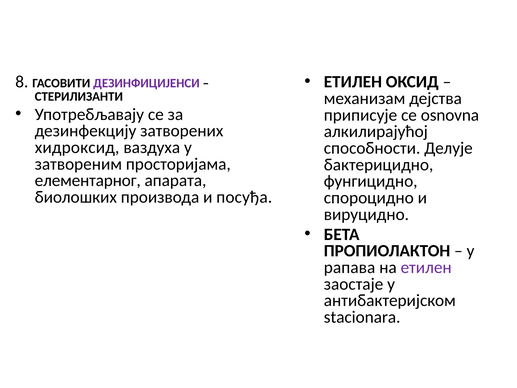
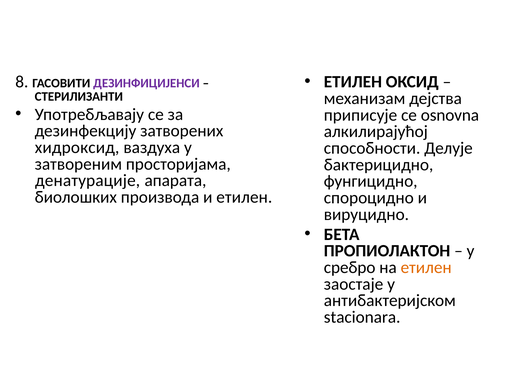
елементарног: елементарног -> денатурације
и посуђа: посуђа -> етилен
рапава: рапава -> сребро
етилен at (426, 267) colour: purple -> orange
